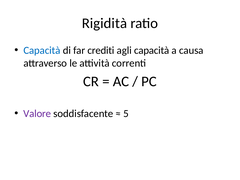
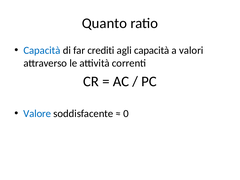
Rigidità: Rigidità -> Quanto
causa: causa -> valori
Valore colour: purple -> blue
5: 5 -> 0
